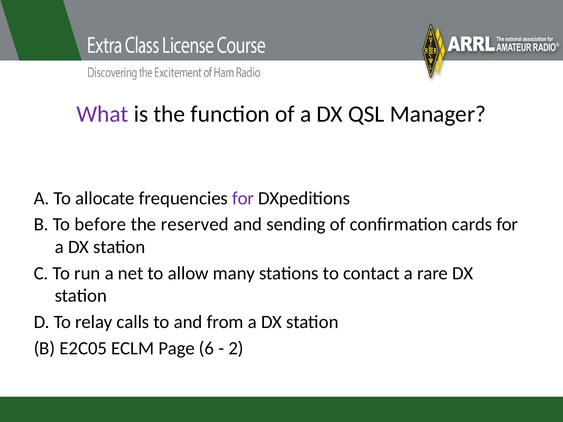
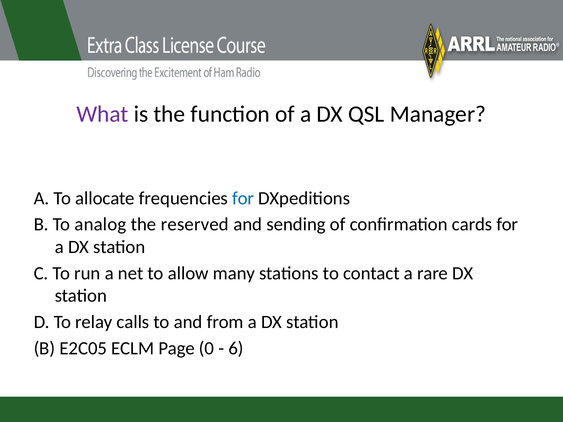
for at (243, 198) colour: purple -> blue
before: before -> analog
6: 6 -> 0
2: 2 -> 6
